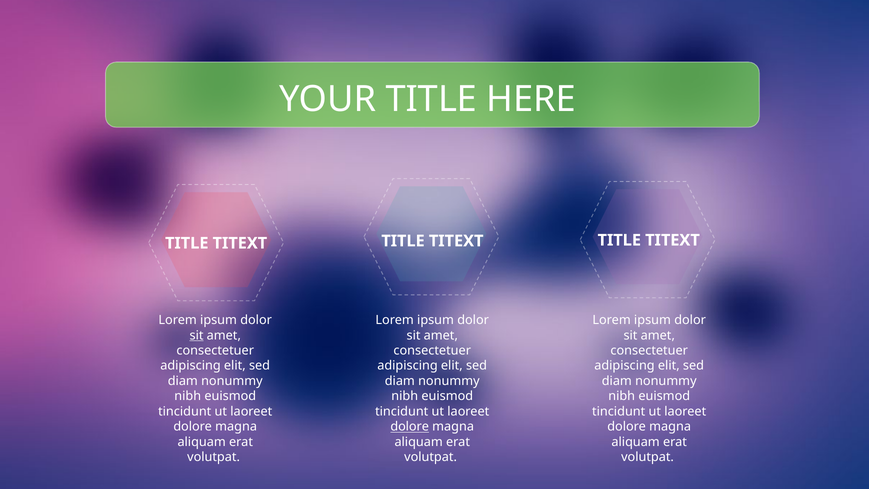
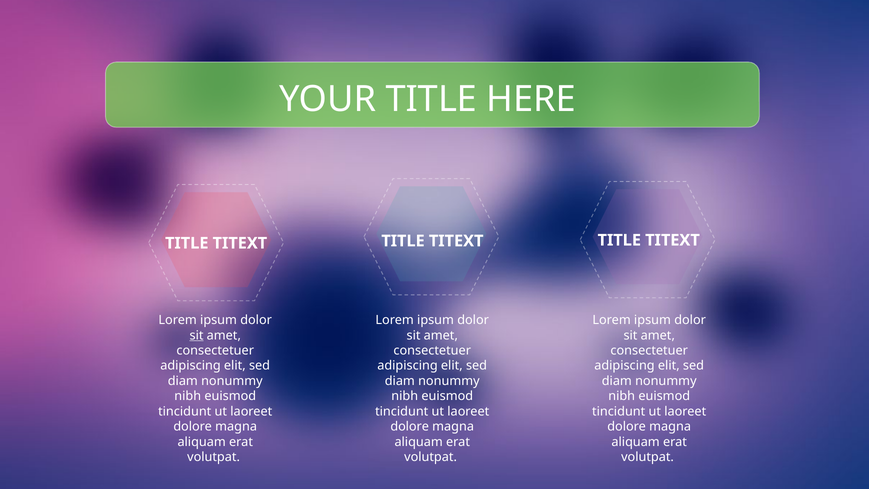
dolore at (410, 427) underline: present -> none
